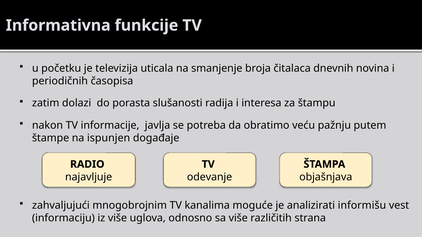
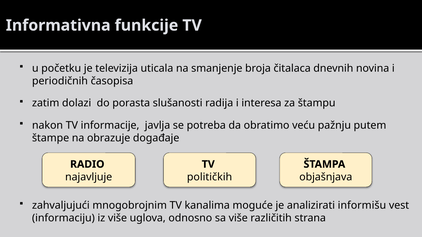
ispunjen: ispunjen -> obrazuje
odevanje: odevanje -> političkih
